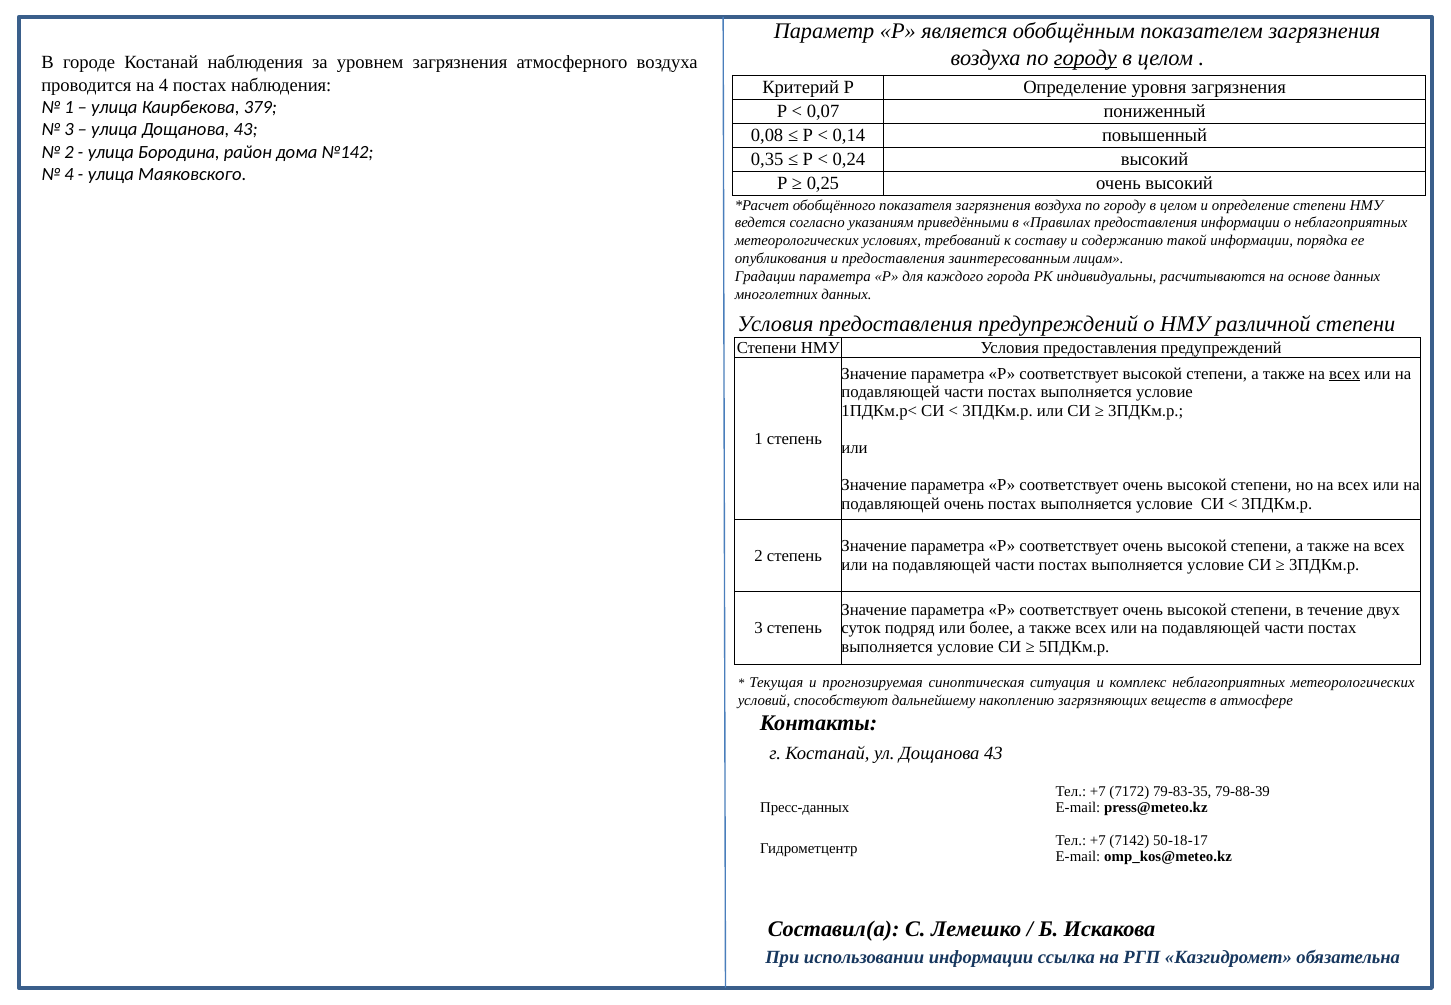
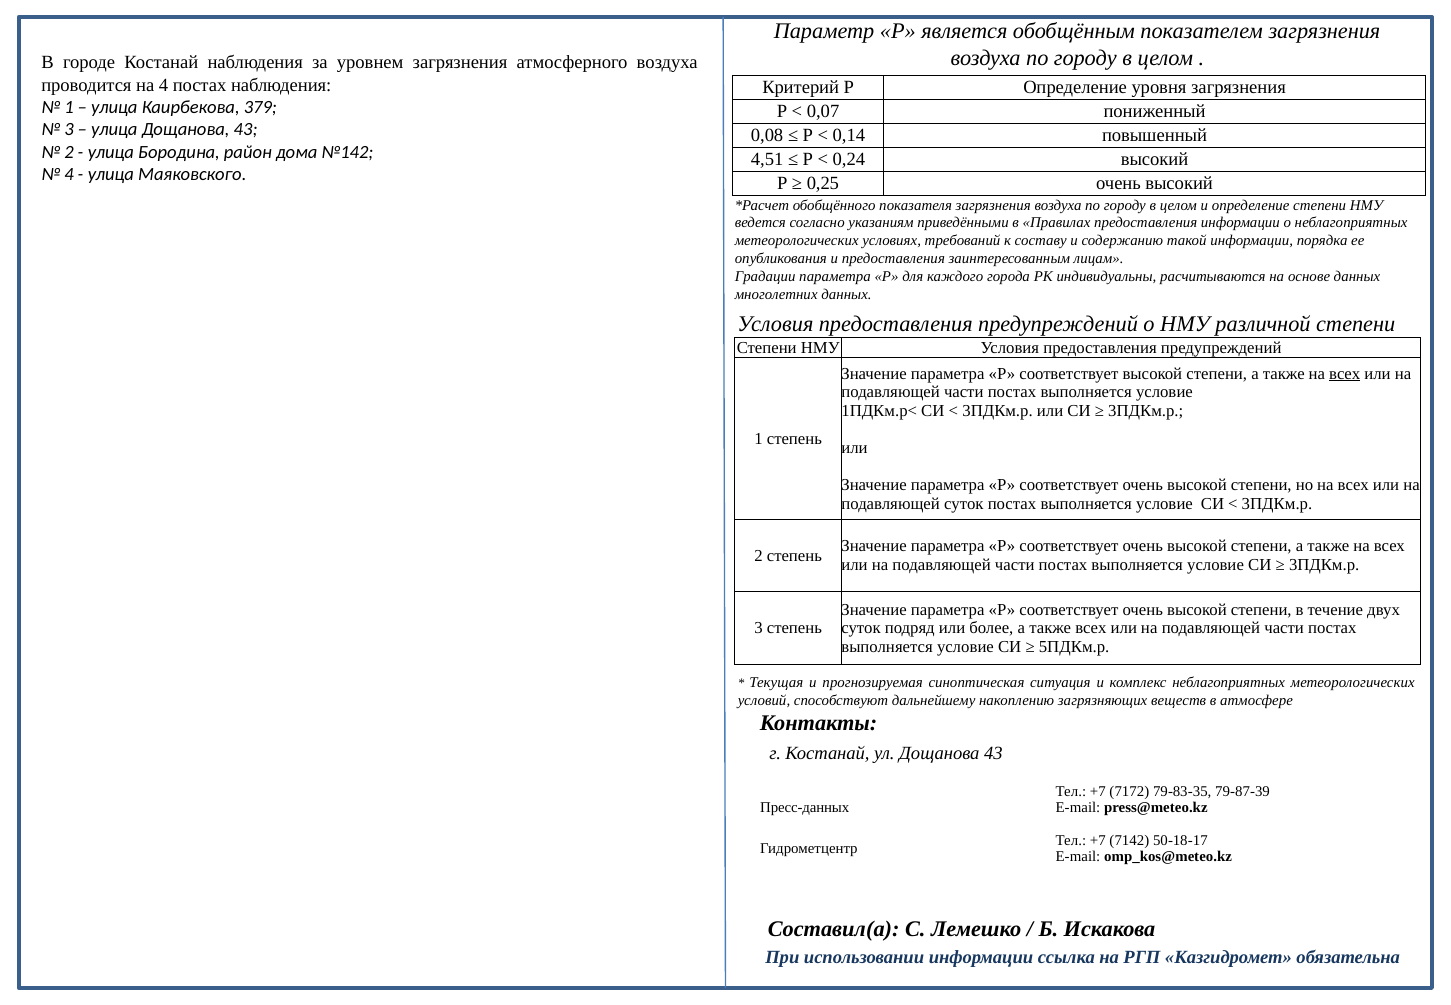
городу at (1085, 58) underline: present -> none
0,35: 0,35 -> 4,51
подавляющей очень: очень -> суток
79-88-39: 79-88-39 -> 79-87-39
